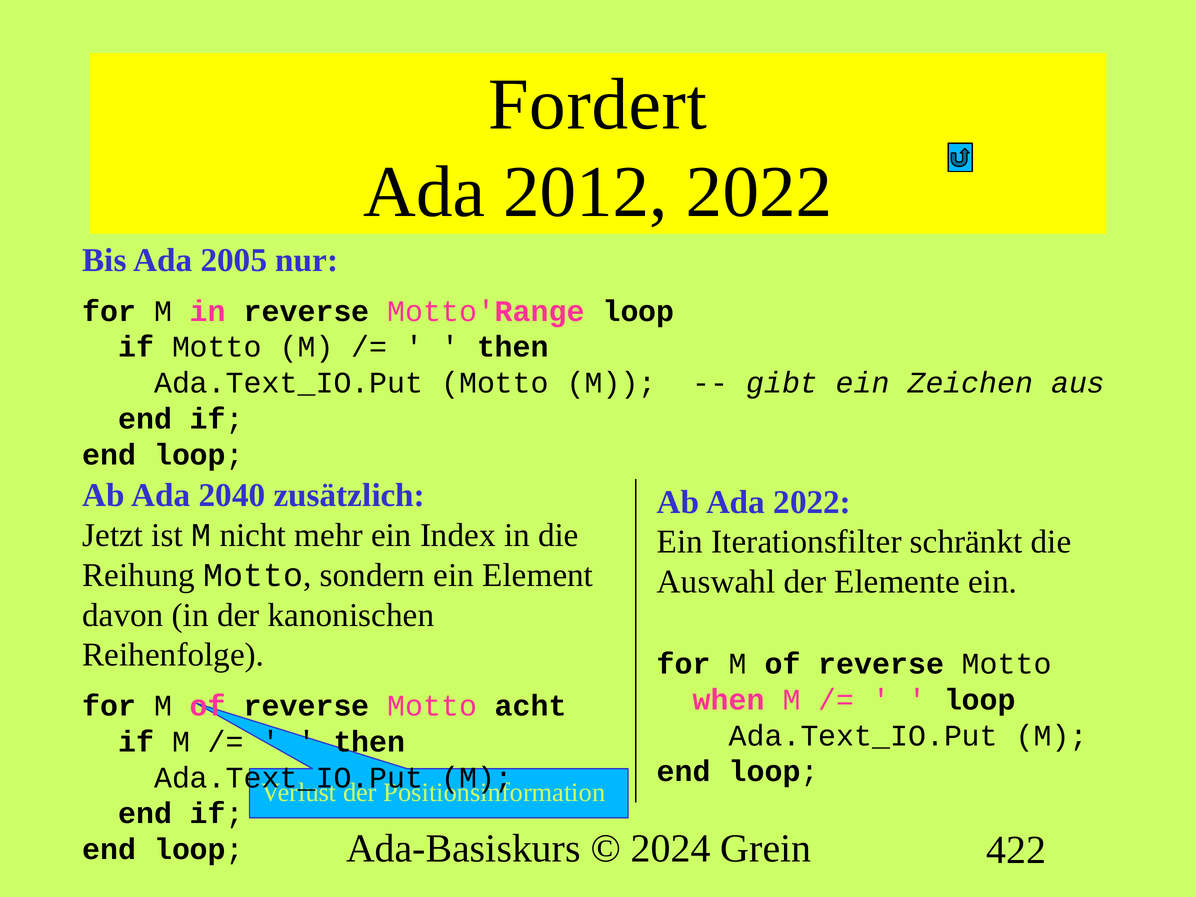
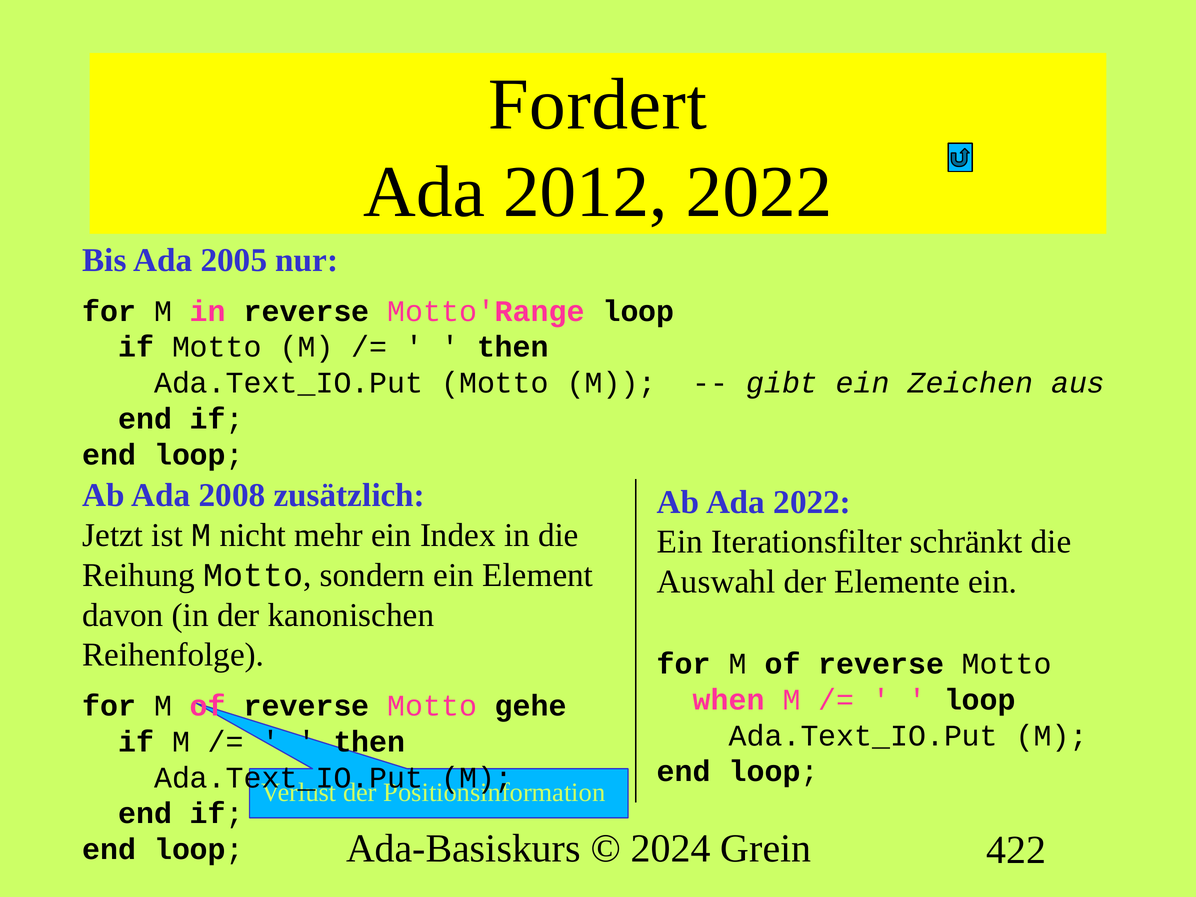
2040: 2040 -> 2008
acht: acht -> gehe
